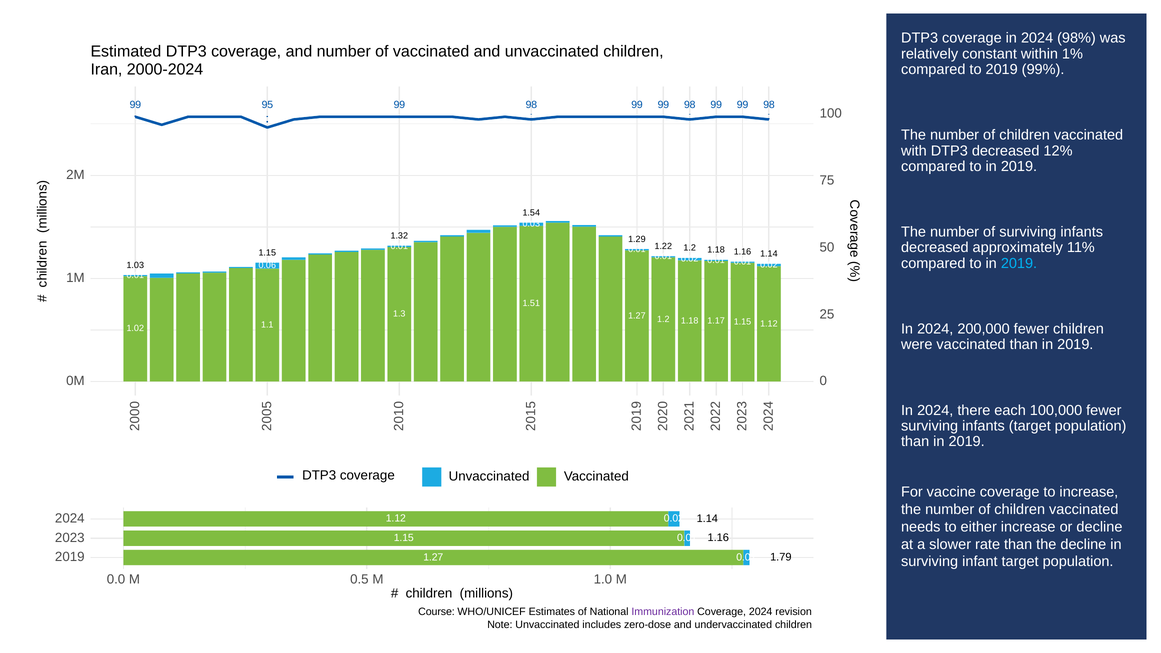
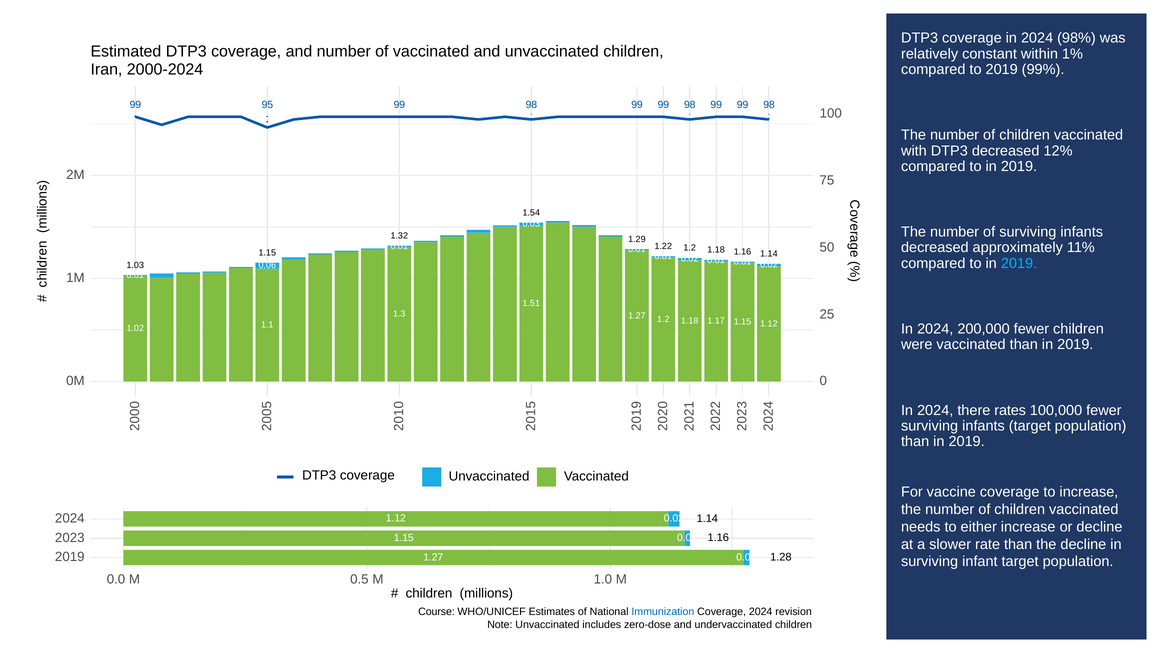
each: each -> rates
1.79: 1.79 -> 1.28
Immunization colour: purple -> blue
